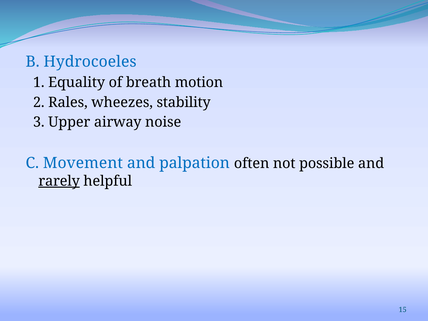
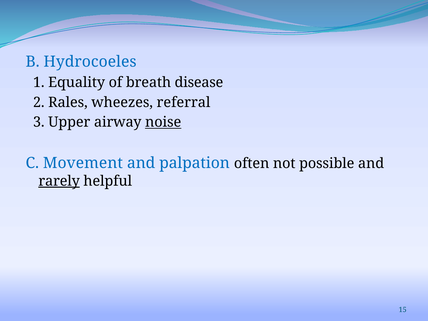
motion: motion -> disease
stability: stability -> referral
noise underline: none -> present
